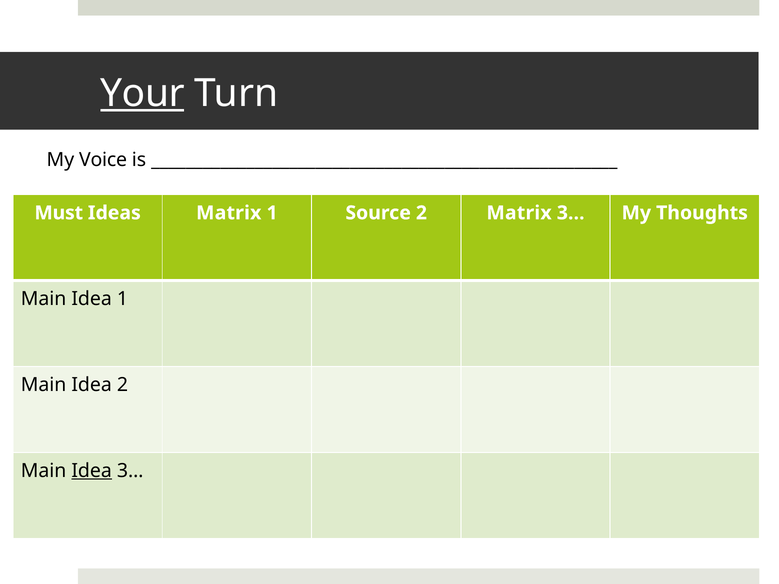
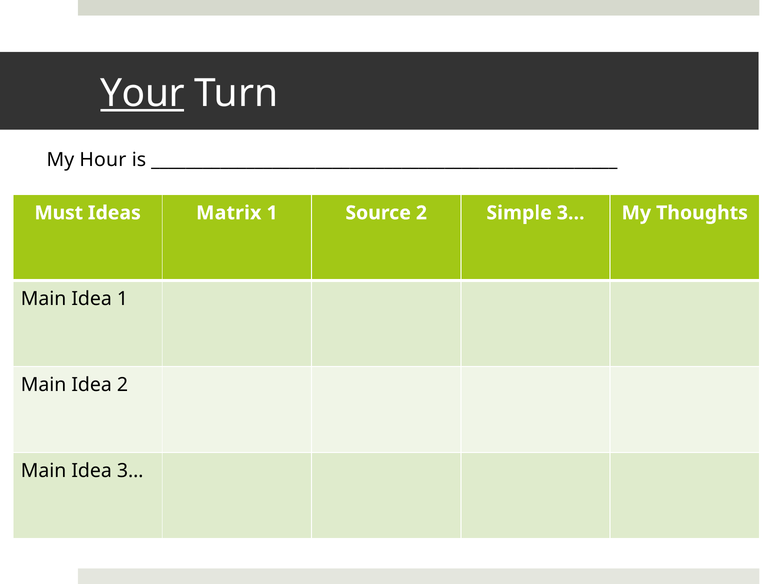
Voice: Voice -> Hour
2 Matrix: Matrix -> Simple
Idea at (92, 471) underline: present -> none
